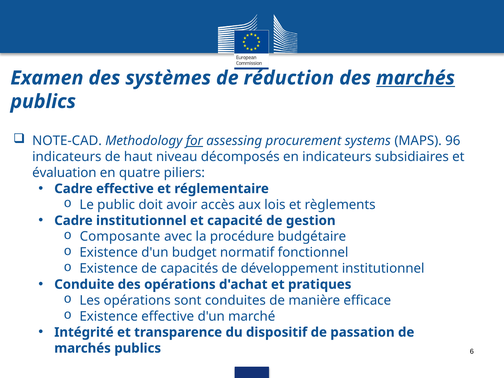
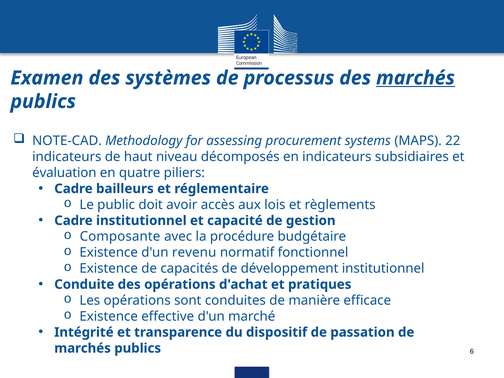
réduction: réduction -> processus
for underline: present -> none
96: 96 -> 22
Cadre effective: effective -> bailleurs
budget: budget -> revenu
